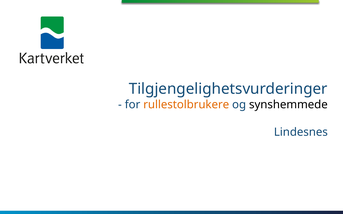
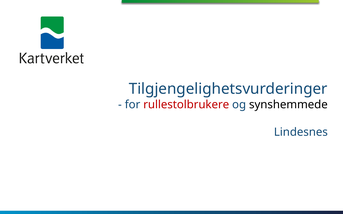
rullestolbrukere colour: orange -> red
